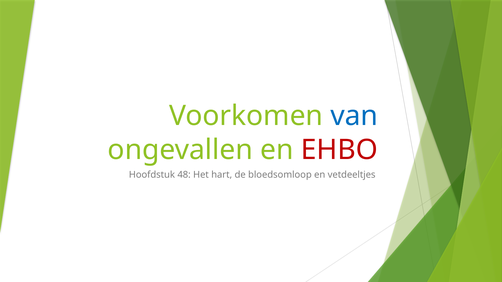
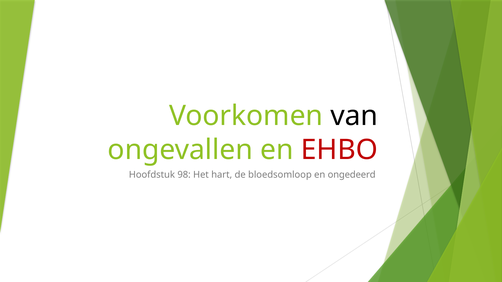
van colour: blue -> black
48: 48 -> 98
vetdeeltjes: vetdeeltjes -> ongedeerd
